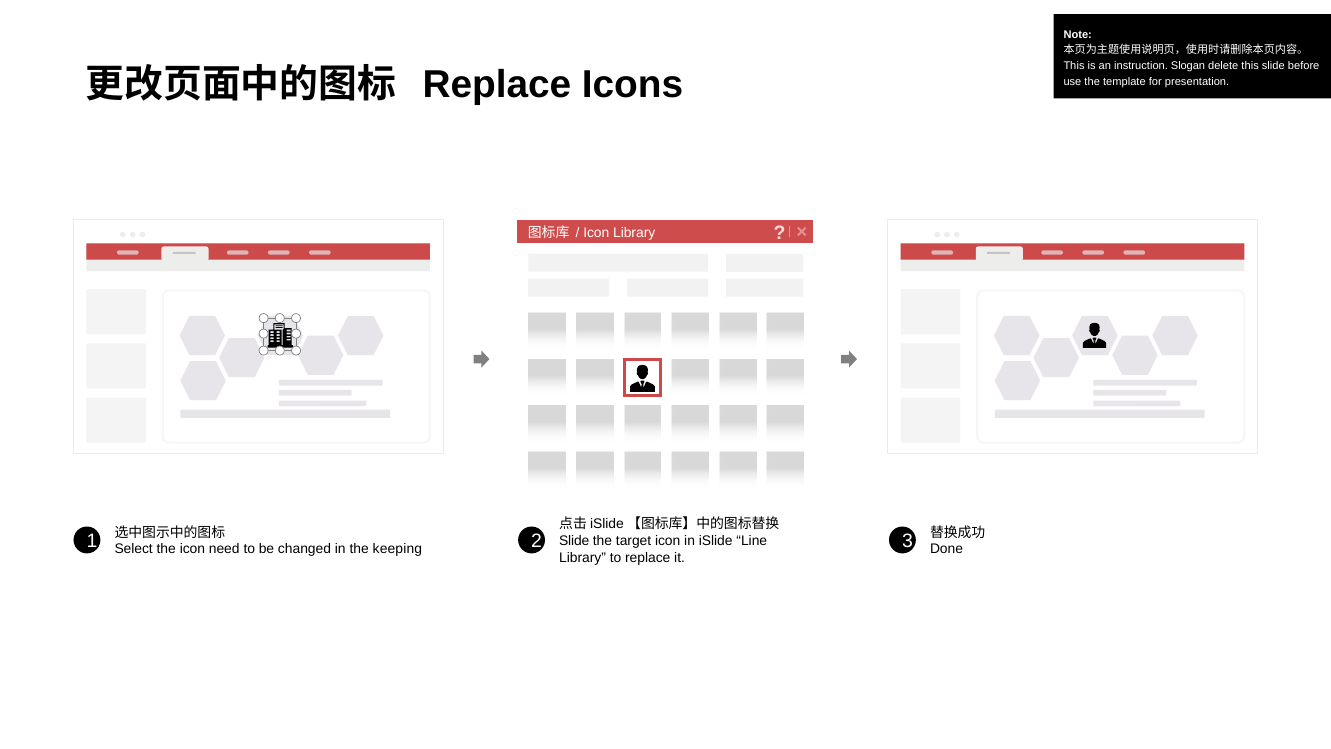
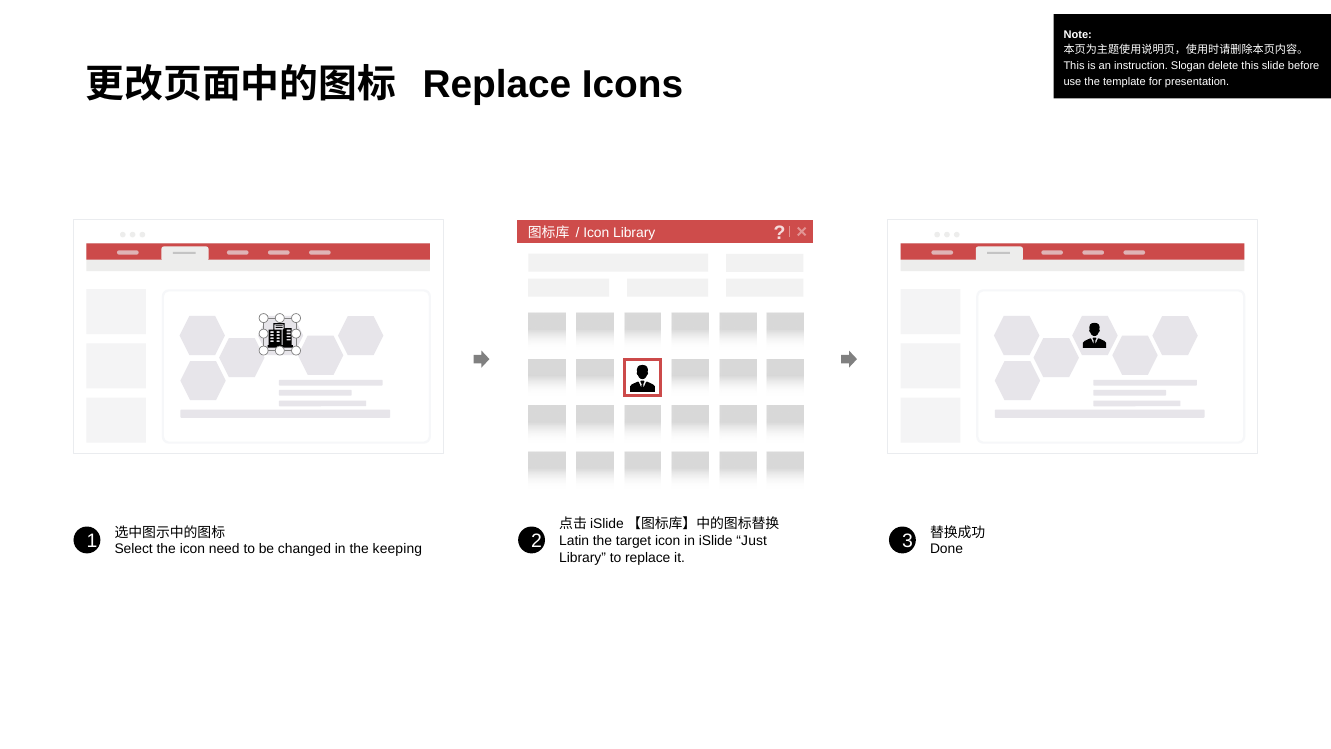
Slide at (574, 541): Slide -> Latin
Line: Line -> Just
